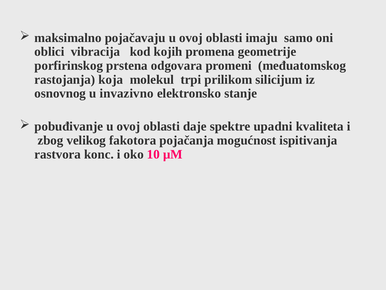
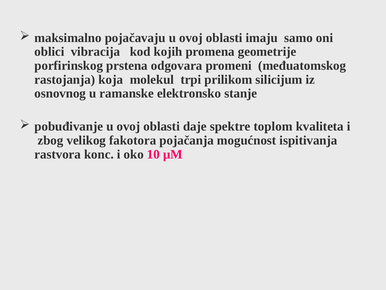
invazivno: invazivno -> ramanske
upadni: upadni -> toplom
